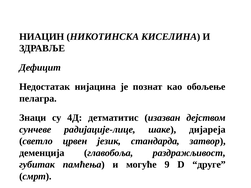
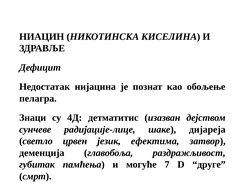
стандарда: стандарда -> ефектима
9: 9 -> 7
